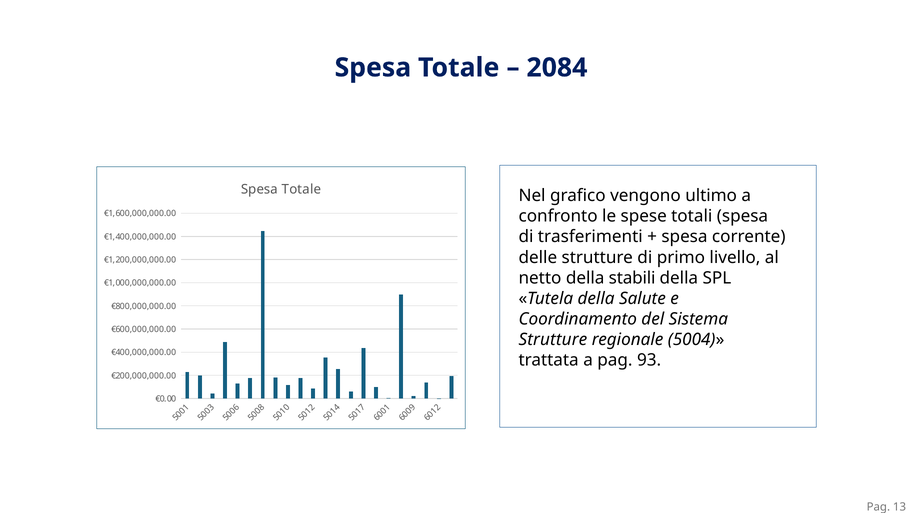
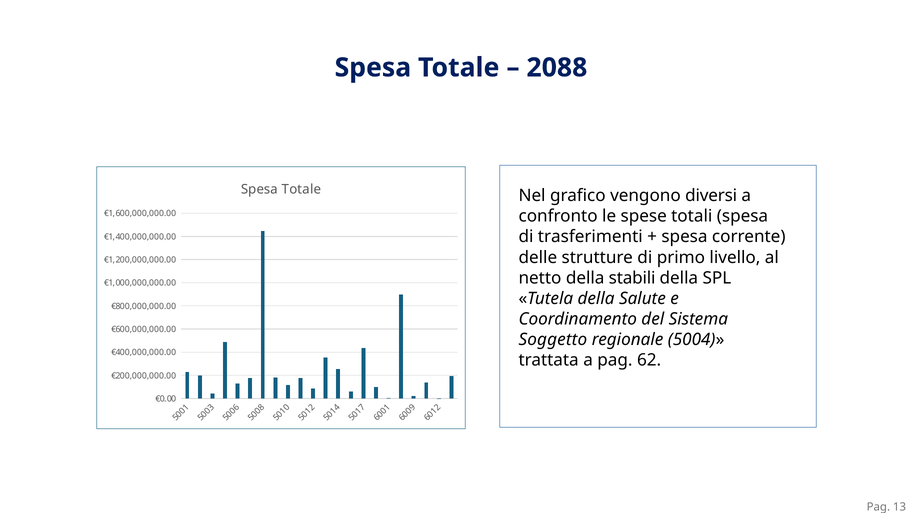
2084: 2084 -> 2088
ultimo: ultimo -> diversi
Strutture at (553, 340): Strutture -> Soggetto
93: 93 -> 62
